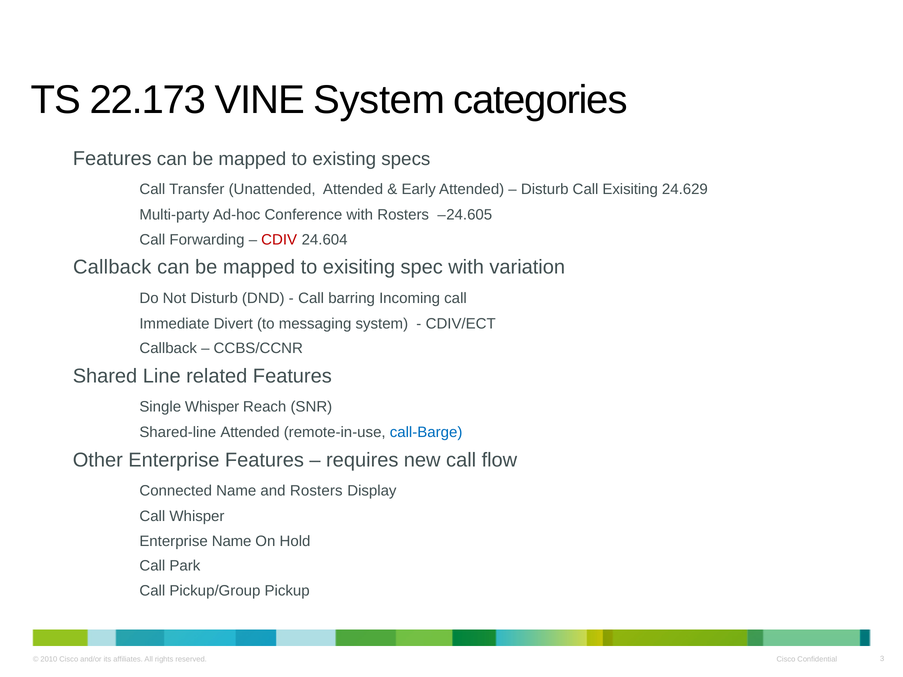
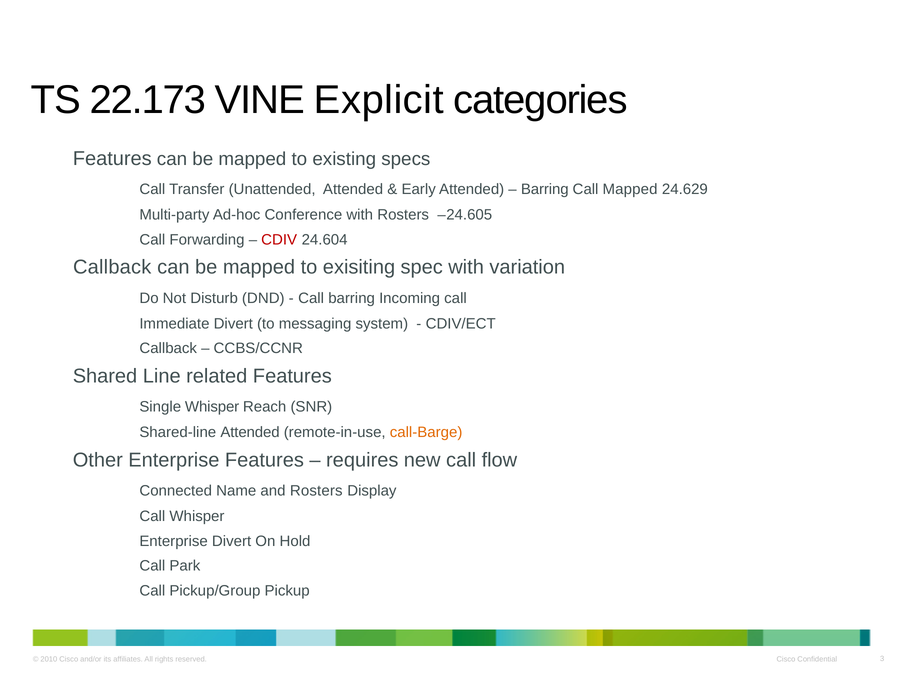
VINE System: System -> Explicit
Disturb at (545, 189): Disturb -> Barring
Call Exisiting: Exisiting -> Mapped
call-Barge colour: blue -> orange
Enterprise Name: Name -> Divert
